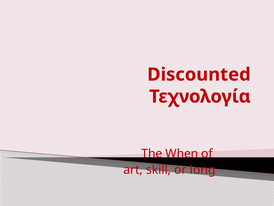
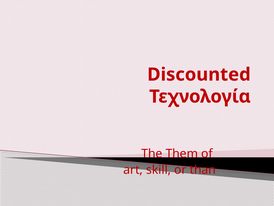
When: When -> Them
long: long -> than
